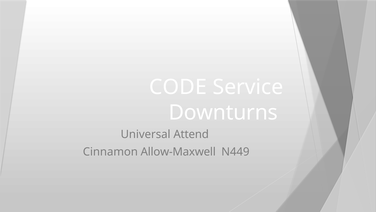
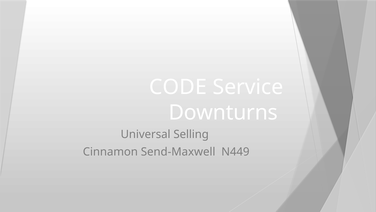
Attend: Attend -> Selling
Allow-Maxwell: Allow-Maxwell -> Send-Maxwell
